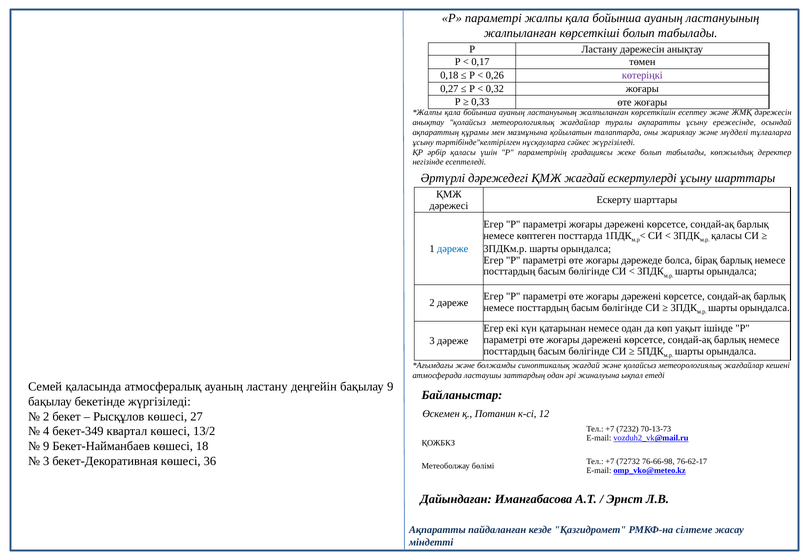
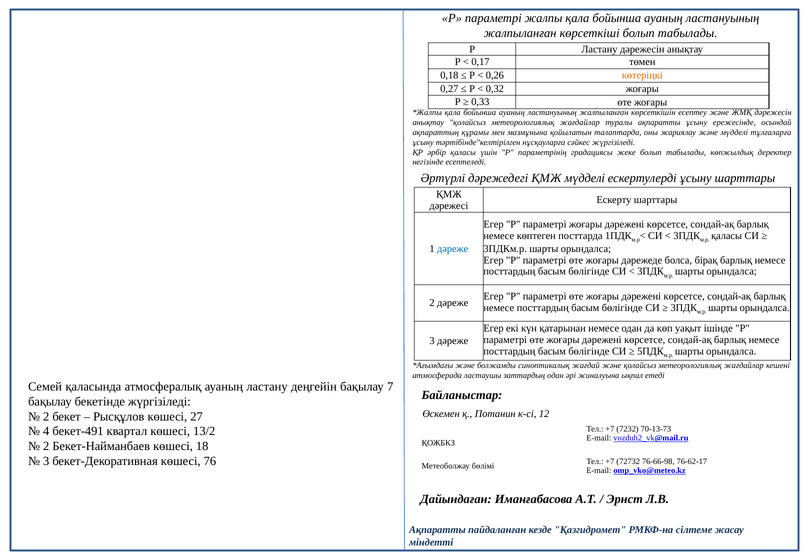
көтеріңкі colour: purple -> orange
ҚМЖ жағдай: жағдай -> мүдделі
бақылау 9: 9 -> 7
бекет-349: бекет-349 -> бекет-491
9 at (46, 446): 9 -> 2
36: 36 -> 76
